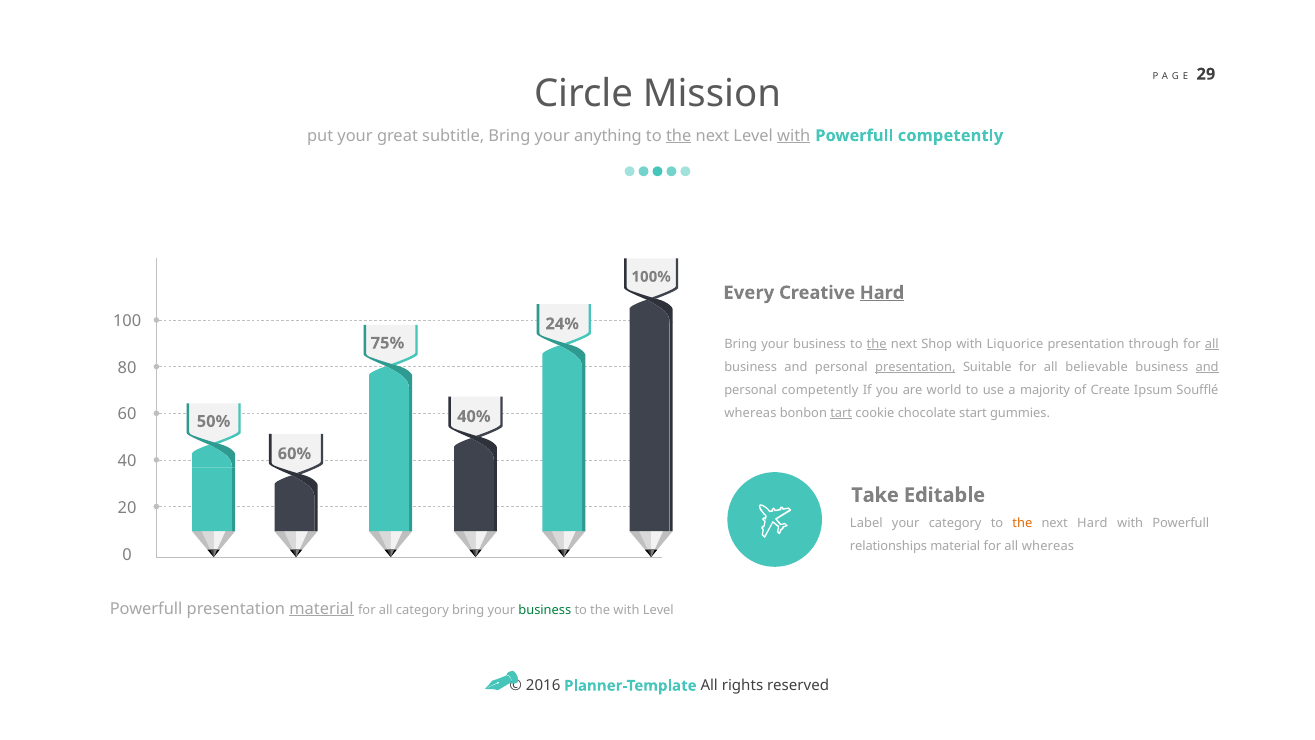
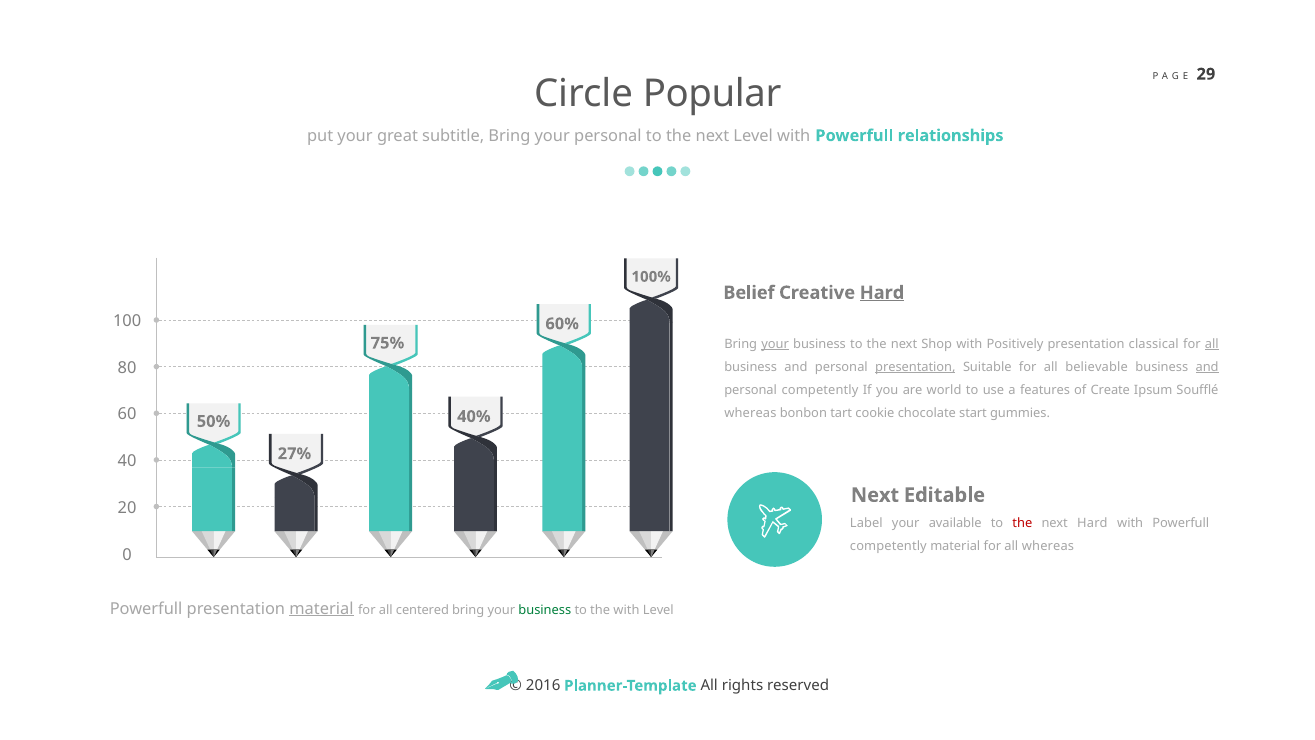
Mission: Mission -> Popular
your anything: anything -> personal
the at (679, 136) underline: present -> none
with at (794, 136) underline: present -> none
Powerfull competently: competently -> relationships
Every: Every -> Belief
24%: 24% -> 60%
your at (775, 344) underline: none -> present
the at (877, 344) underline: present -> none
Liquorice: Liquorice -> Positively
through: through -> classical
majority: majority -> features
tart underline: present -> none
60%: 60% -> 27%
Take at (875, 495): Take -> Next
your category: category -> available
the at (1022, 523) colour: orange -> red
relationships at (888, 546): relationships -> competently
all category: category -> centered
